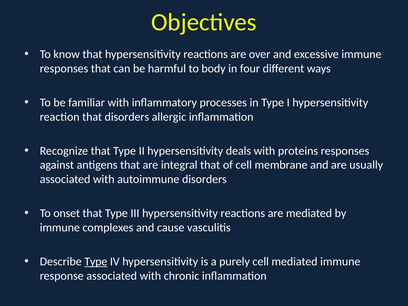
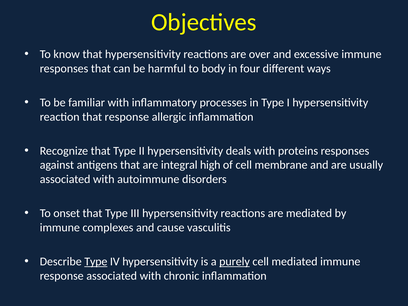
that disorders: disorders -> response
integral that: that -> high
purely underline: none -> present
